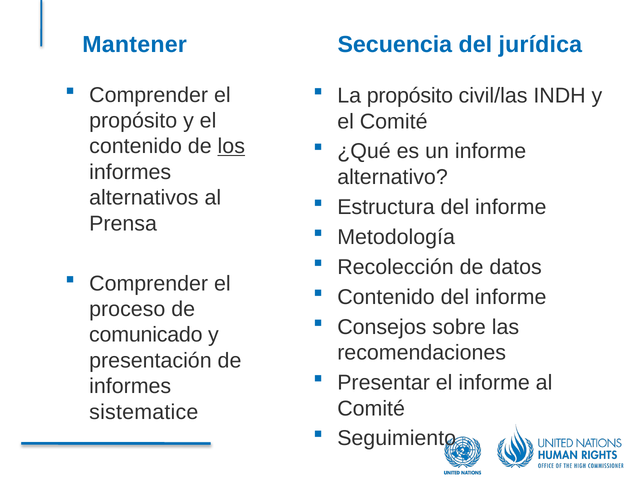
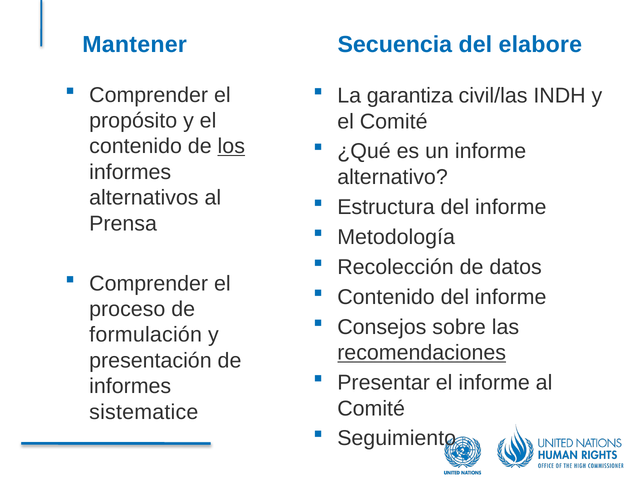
jurídica: jurídica -> elabore
La propósito: propósito -> garantiza
comunicado: comunicado -> formulación
recomendaciones underline: none -> present
